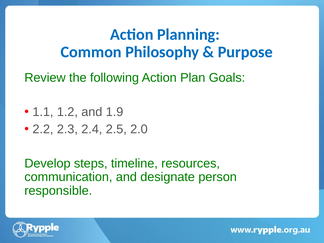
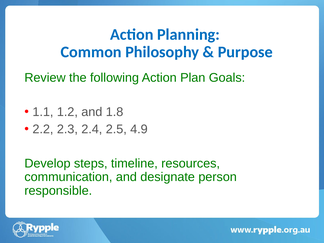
1.9: 1.9 -> 1.8
2.0: 2.0 -> 4.9
